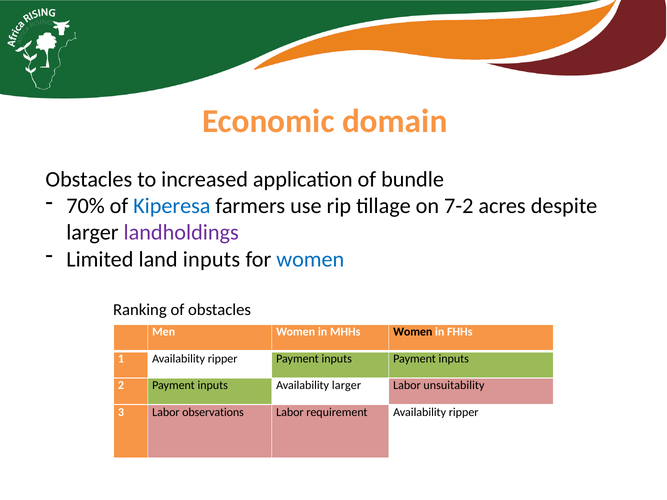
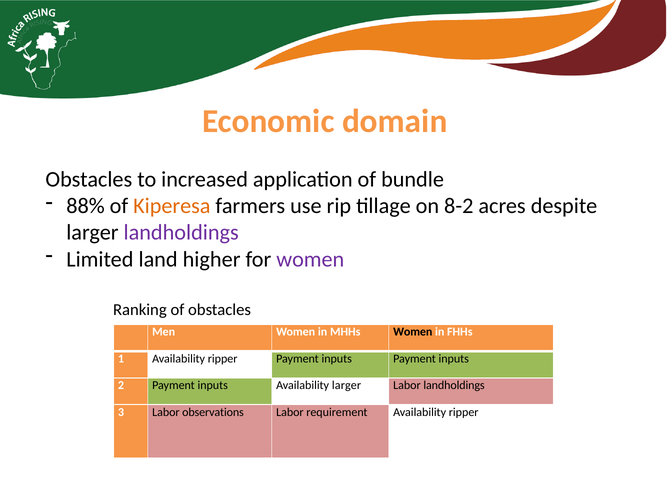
70%: 70% -> 88%
Kiperesa colour: blue -> orange
7-2: 7-2 -> 8-2
land inputs: inputs -> higher
women at (310, 259) colour: blue -> purple
Labor unsuitability: unsuitability -> landholdings
